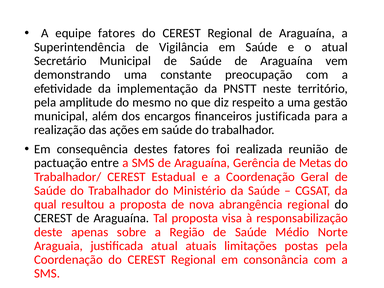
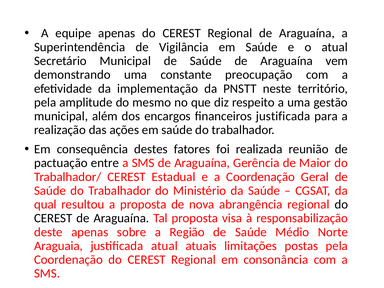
equipe fatores: fatores -> apenas
Metas: Metas -> Maior
